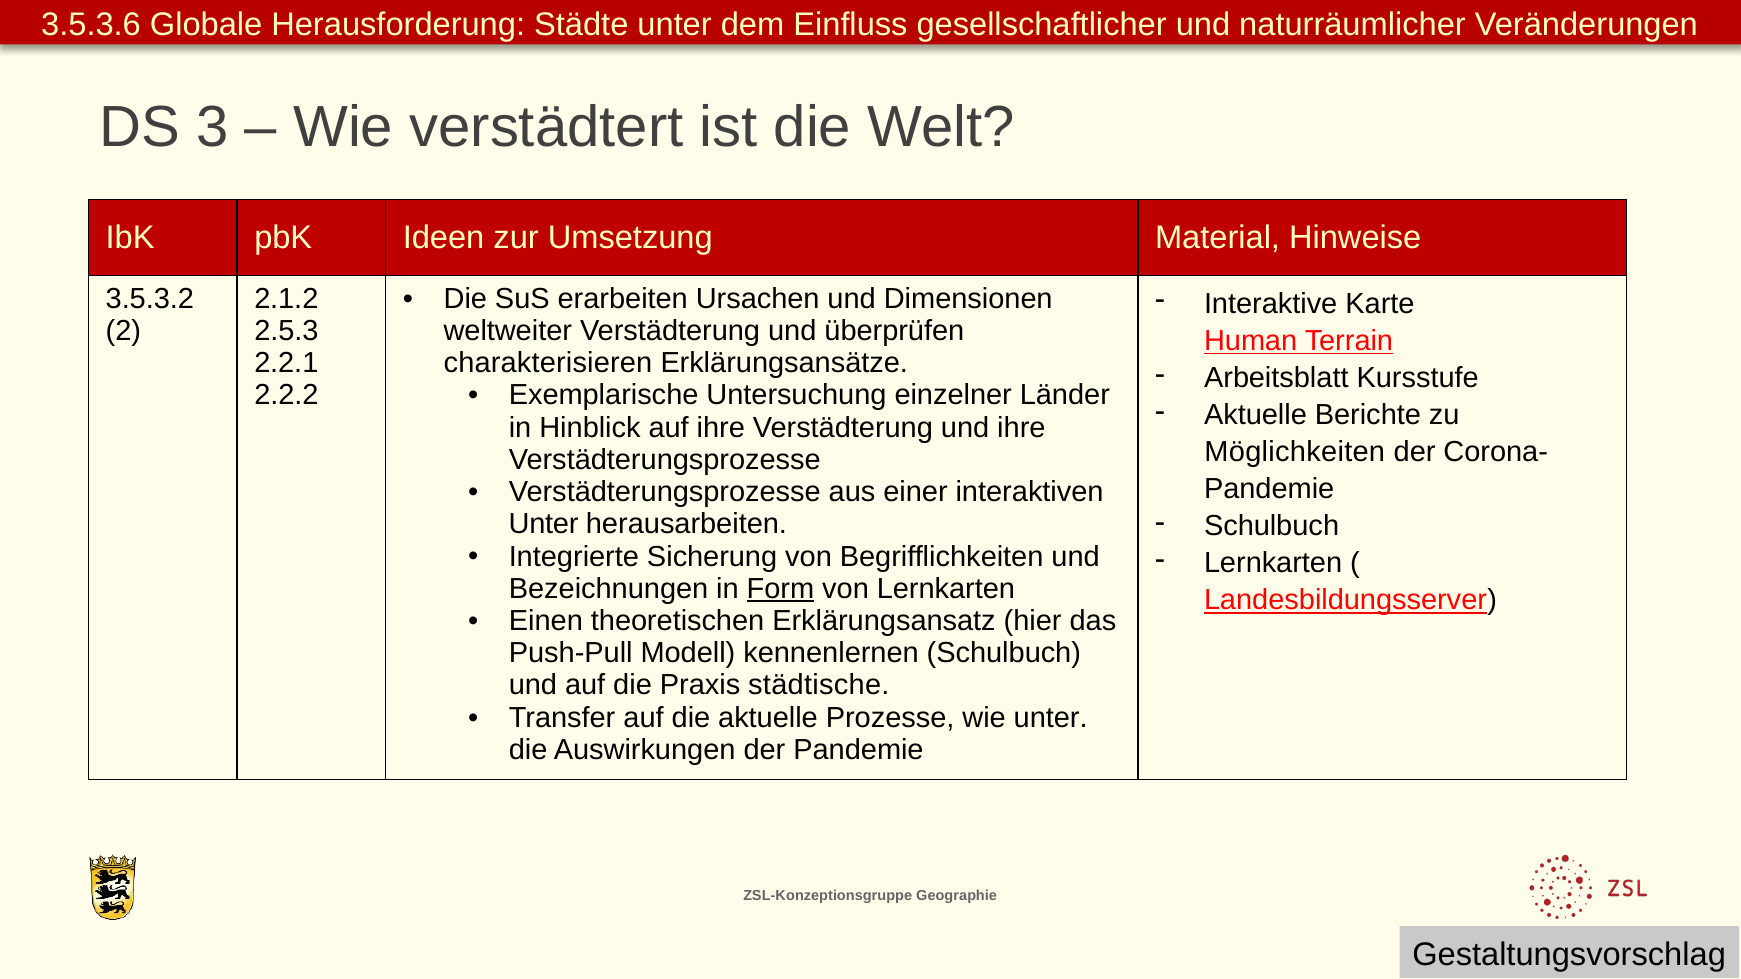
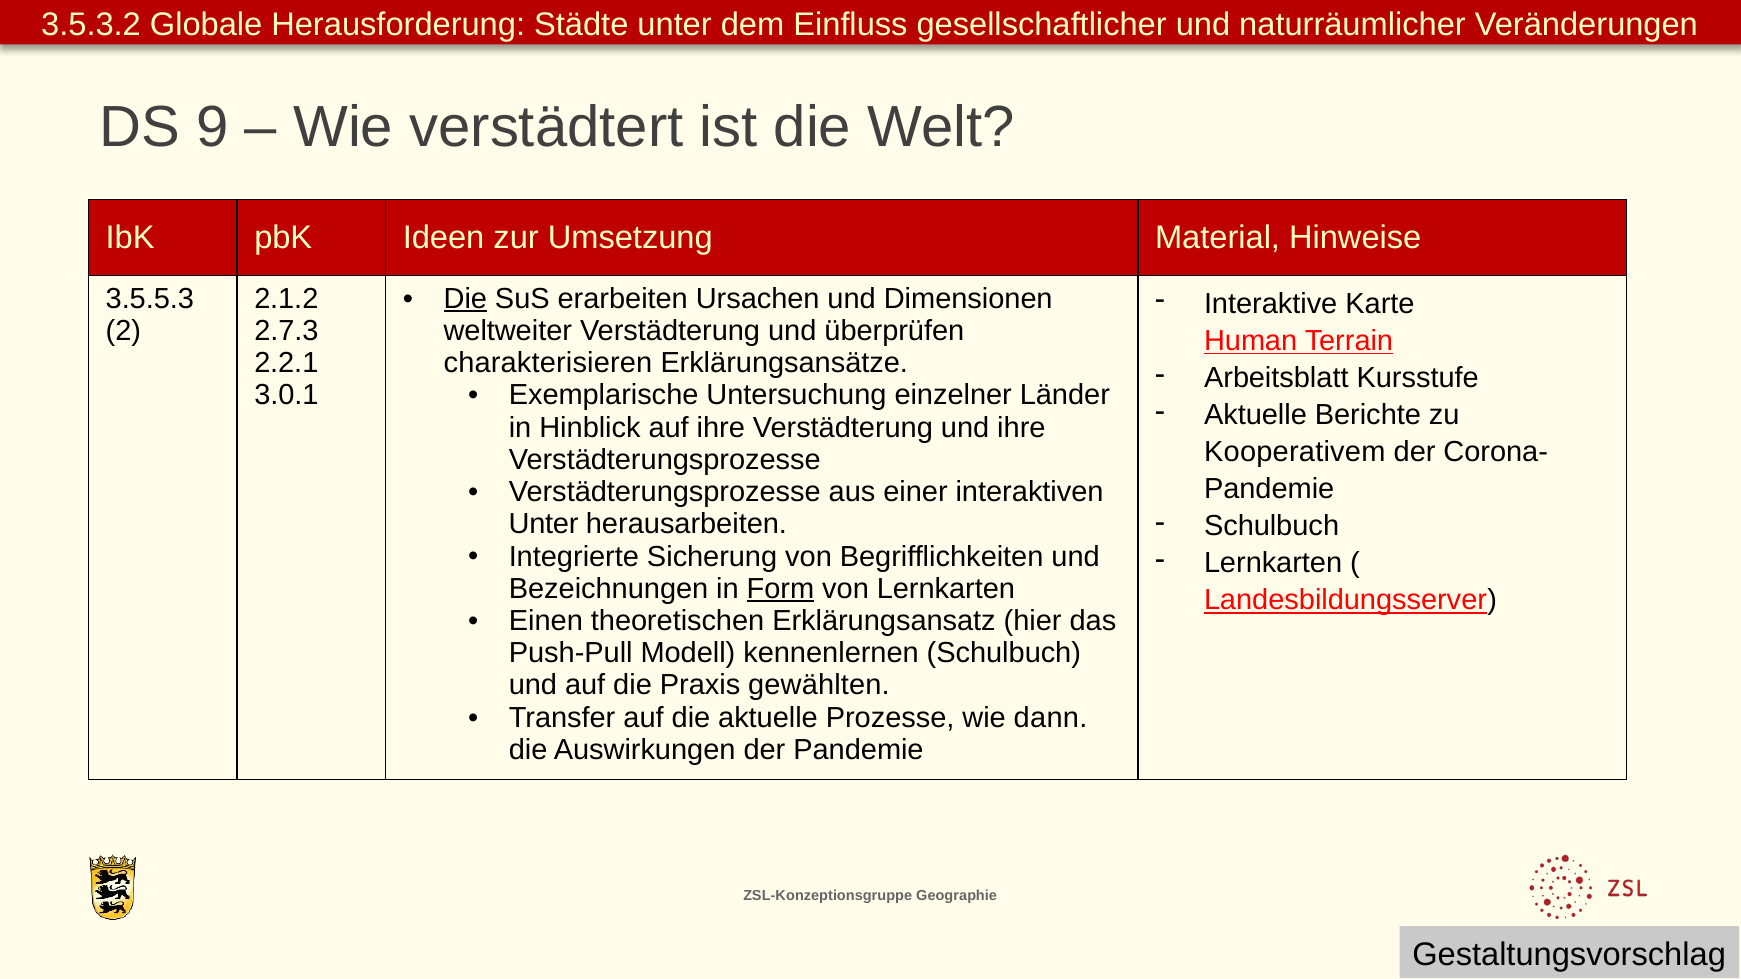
3.5.3.6: 3.5.3.6 -> 3.5.3.2
3: 3 -> 9
3.5.3.2: 3.5.3.2 -> 3.5.5.3
Die at (465, 299) underline: none -> present
2.5.3: 2.5.3 -> 2.7.3
2.2.2: 2.2.2 -> 3.0.1
Möglichkeiten: Möglichkeiten -> Kooperativem
städtische: städtische -> gewählten
wie unter: unter -> dann
